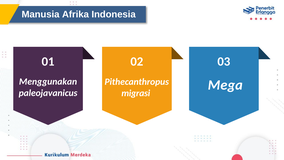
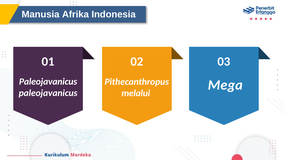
Menggunakan at (48, 82): Menggunakan -> Paleojavanicus
migrasi: migrasi -> melalui
